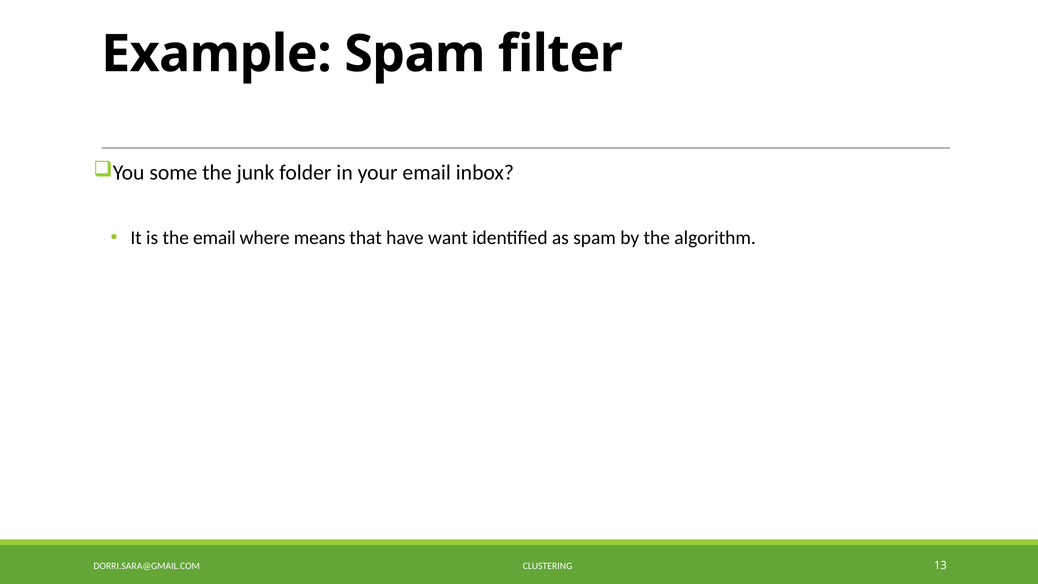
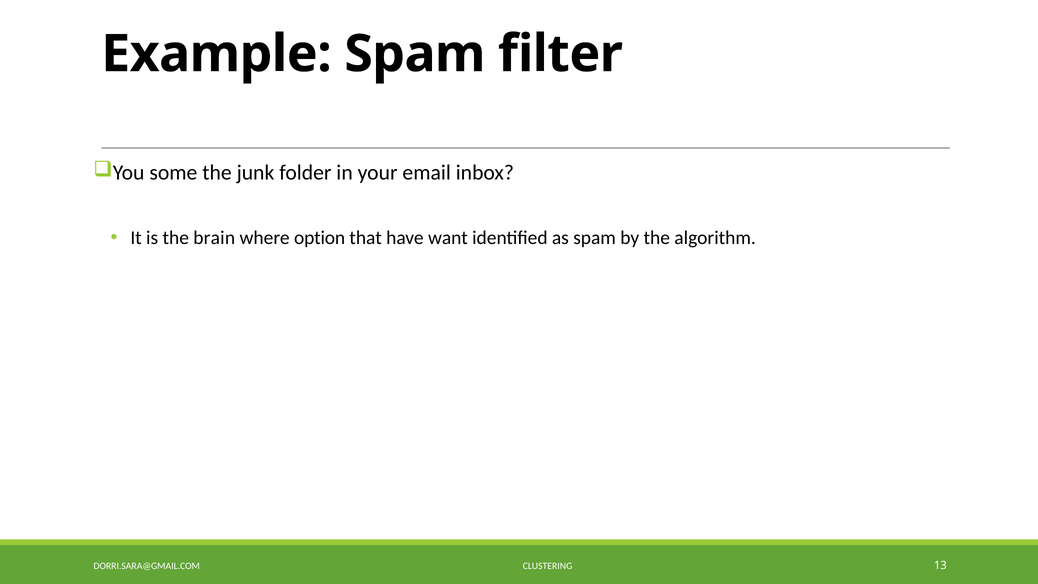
the email: email -> brain
means: means -> option
